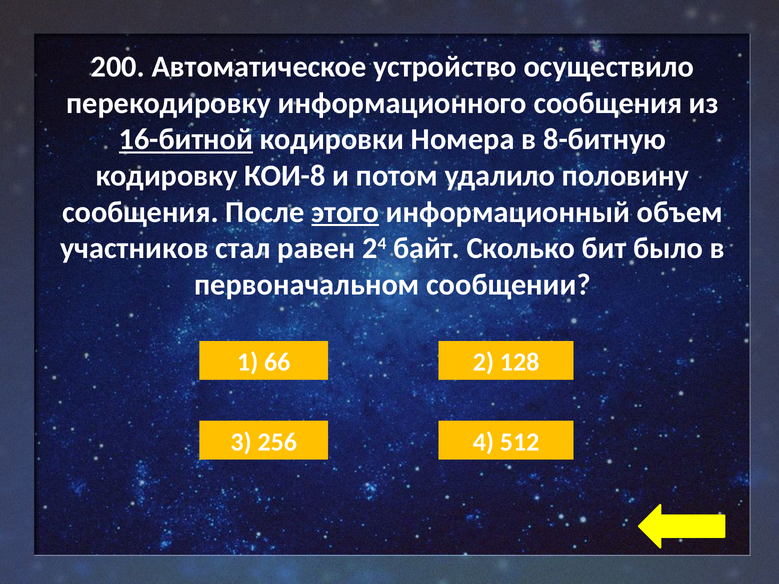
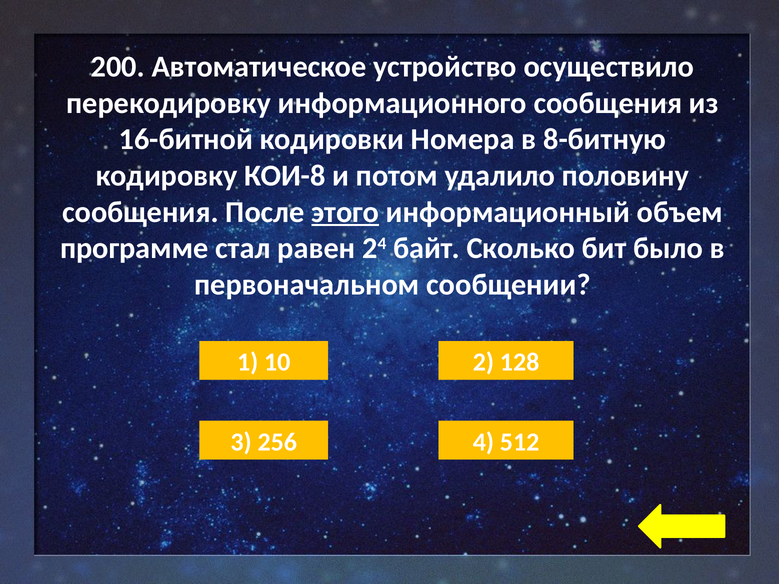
16-битной underline: present -> none
участников: участников -> программе
66: 66 -> 10
